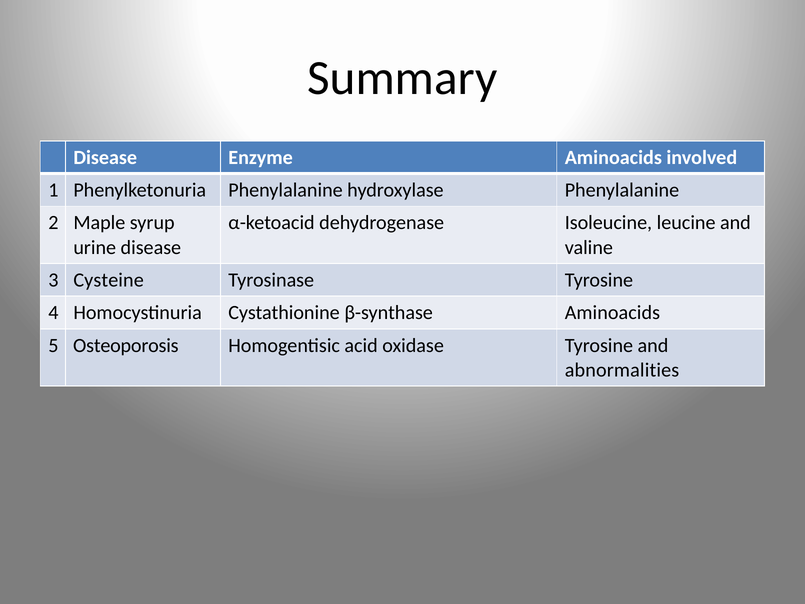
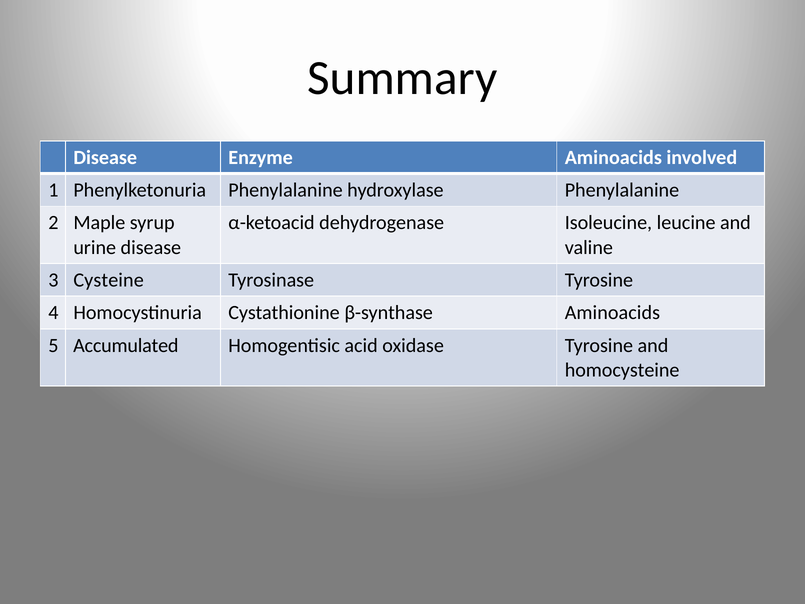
Osteoporosis: Osteoporosis -> Accumulated
abnormalities: abnormalities -> homocysteine
